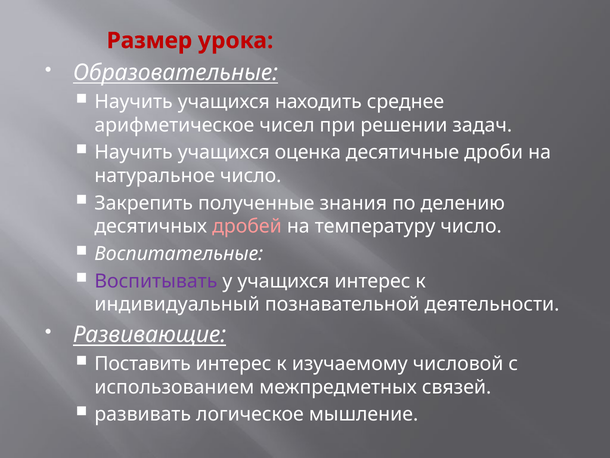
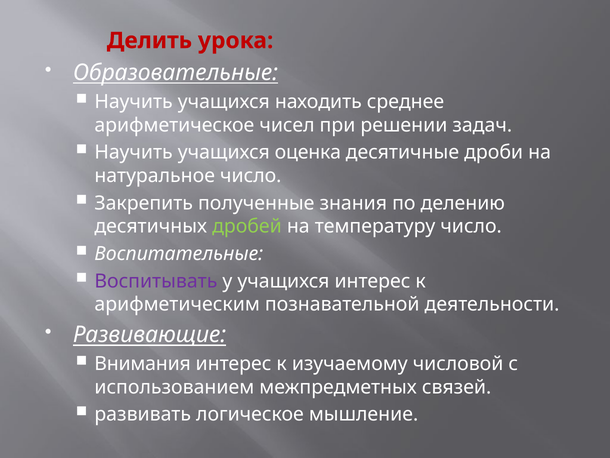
Размер: Размер -> Делить
дробей colour: pink -> light green
индивидуальный: индивидуальный -> арифметическим
Поставить: Поставить -> Внимания
